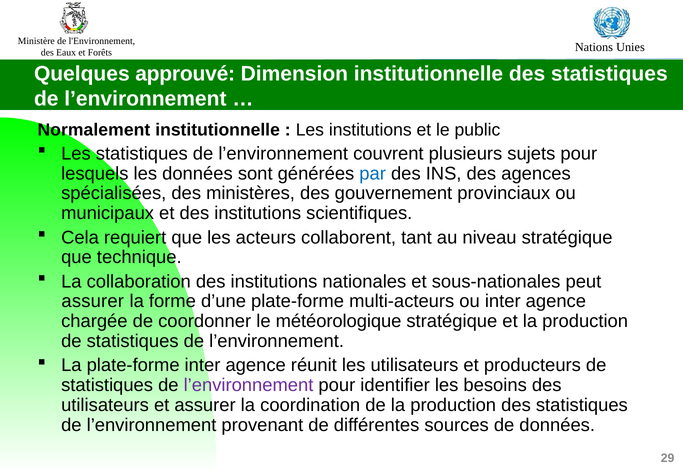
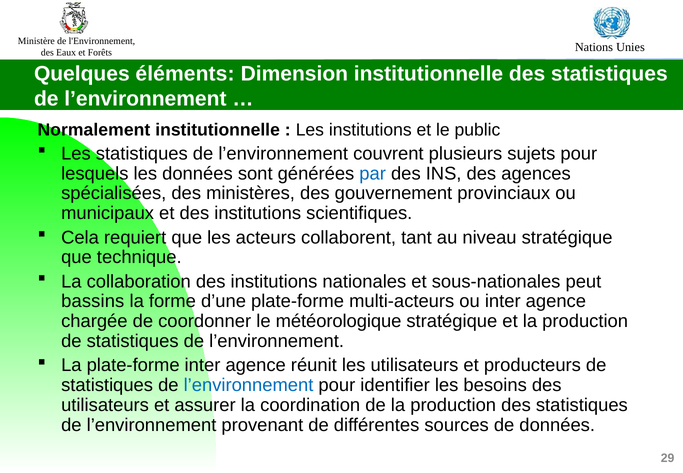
approuvé: approuvé -> éléments
assurer at (93, 301): assurer -> bassins
l’environnement at (249, 385) colour: purple -> blue
